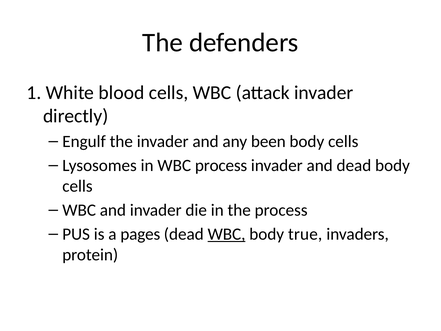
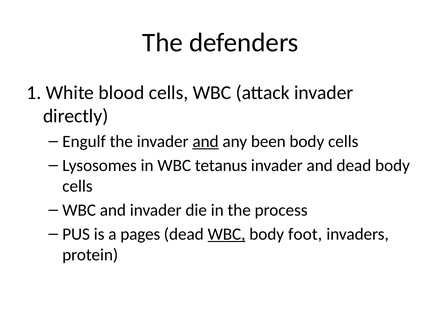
and at (206, 141) underline: none -> present
WBC process: process -> tetanus
true: true -> foot
